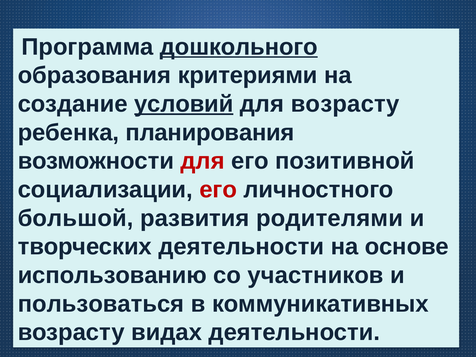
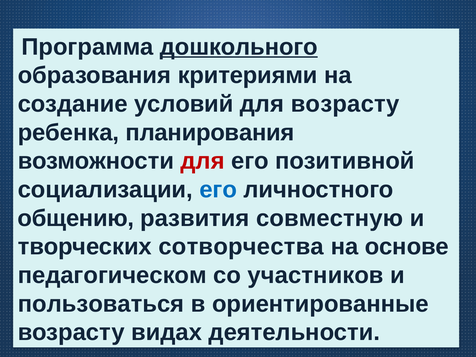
условий underline: present -> none
его at (218, 190) colour: red -> blue
большой: большой -> общению
родителями: родителями -> совместную
творческих деятельности: деятельности -> сотворчества
использованию: использованию -> педагогическом
коммуникативных: коммуникативных -> ориентированные
